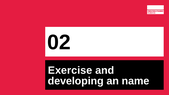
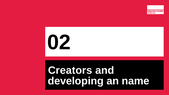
Exercise: Exercise -> Creators
